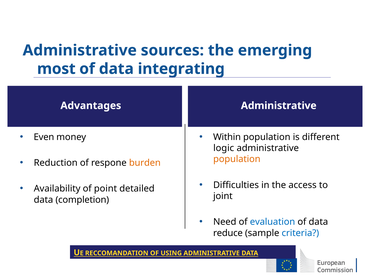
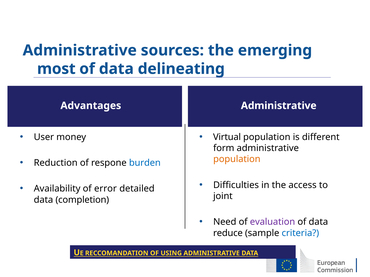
integrating: integrating -> delineating
Even: Even -> User
Within: Within -> Virtual
logic: logic -> form
burden colour: orange -> blue
point: point -> error
evaluation colour: blue -> purple
